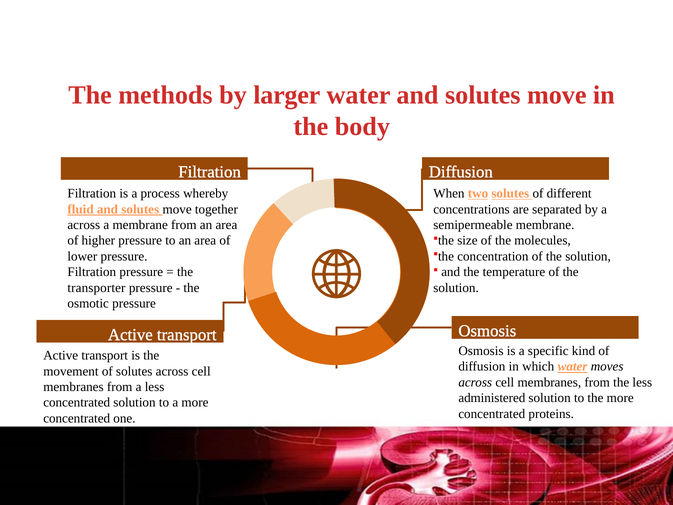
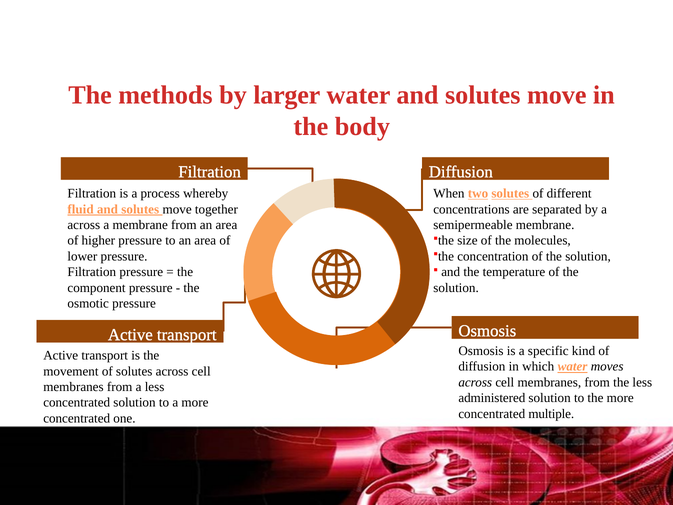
transporter: transporter -> component
proteins: proteins -> multiple
